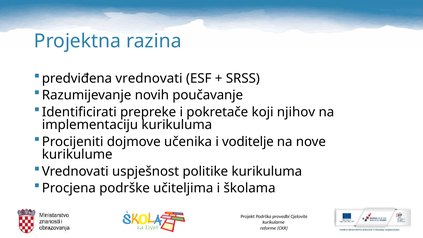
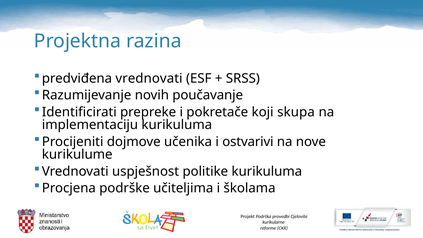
njihov: njihov -> skupa
voditelje: voditelje -> ostvarivi
